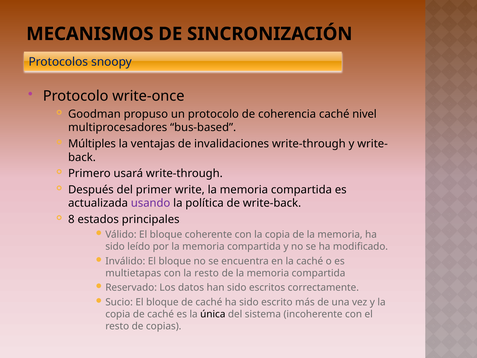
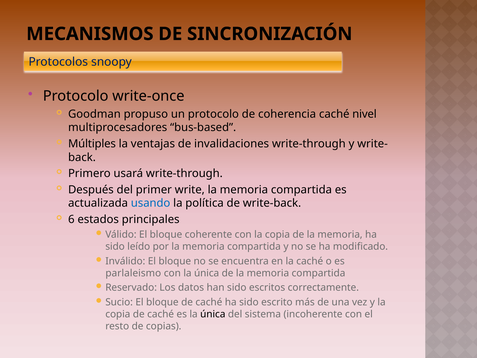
usando colour: purple -> blue
8: 8 -> 6
multietapas: multietapas -> parlaleismo
con la resto: resto -> única
